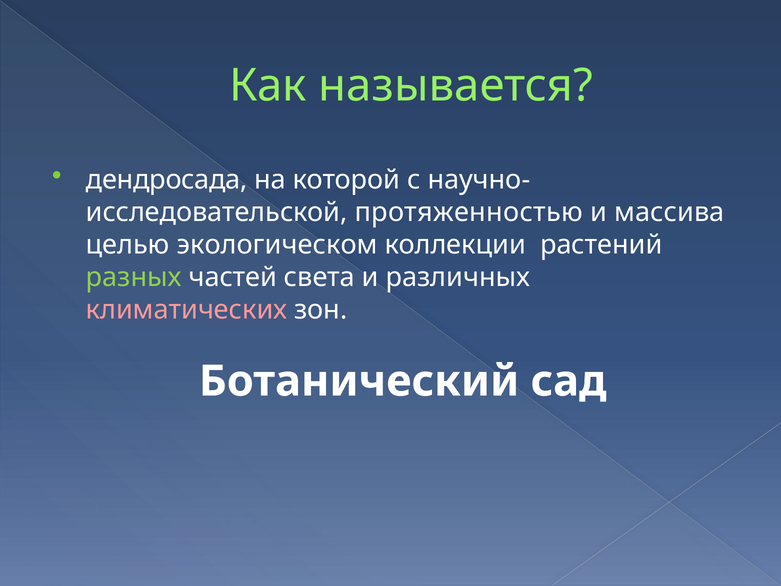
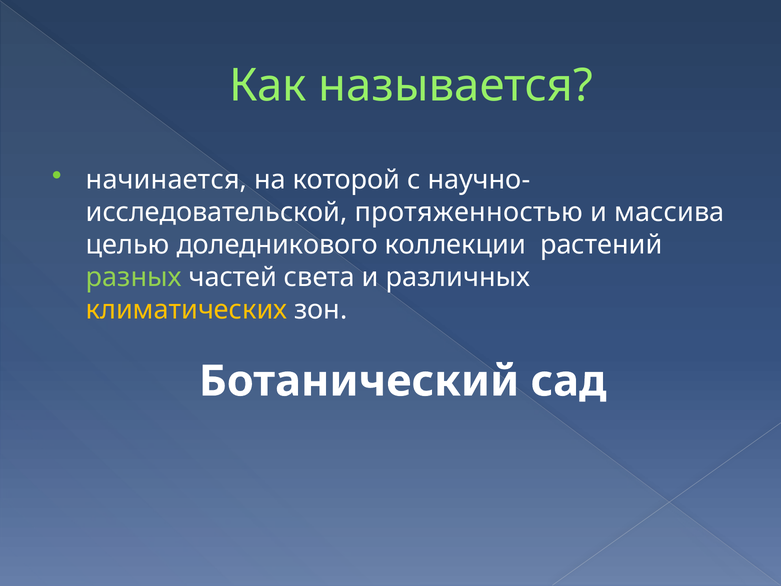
дендросада: дендросада -> начинается
экологическом: экологическом -> доледникового
климатических colour: pink -> yellow
